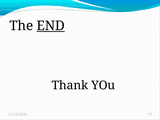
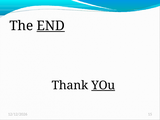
YOu underline: none -> present
